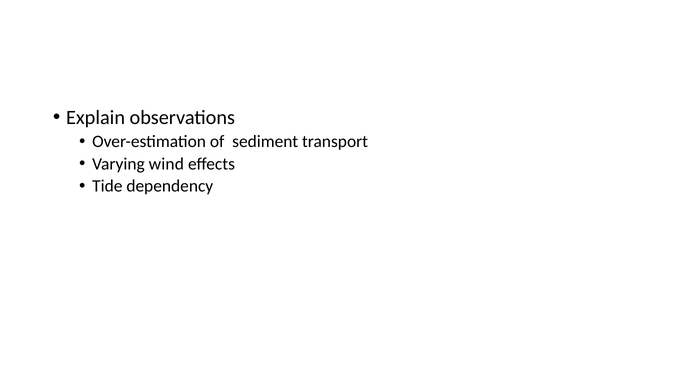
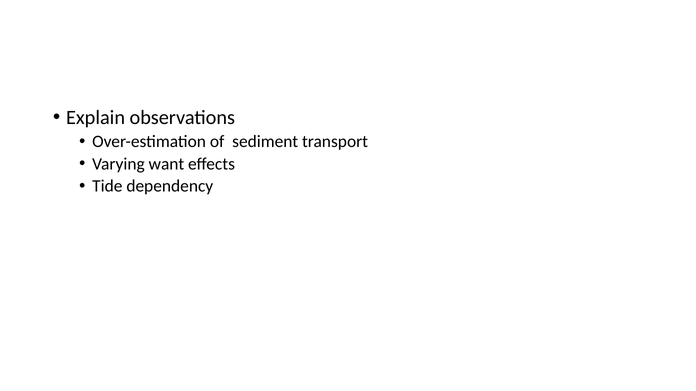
wind: wind -> want
